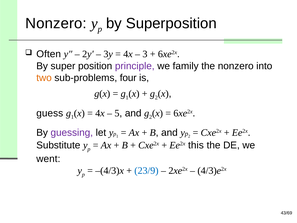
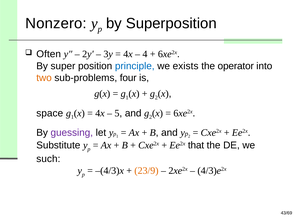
3: 3 -> 4
principle colour: purple -> blue
family: family -> exists
the nonzero: nonzero -> operator
guess: guess -> space
this: this -> that
went: went -> such
23/9 colour: blue -> orange
